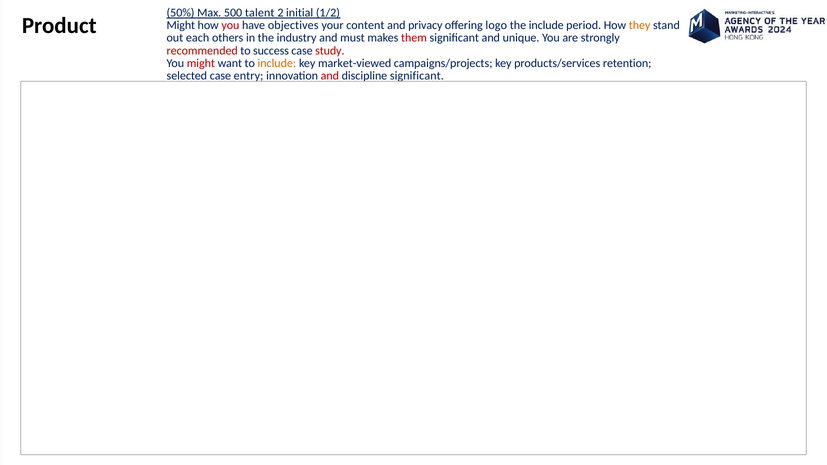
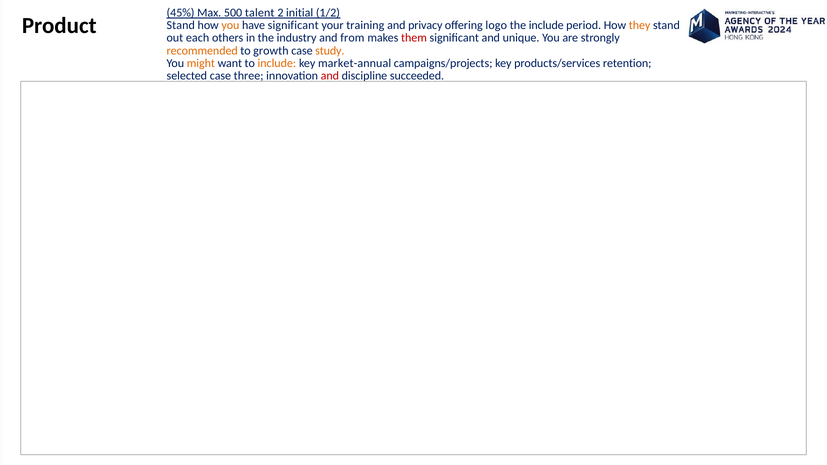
50%: 50% -> 45%
Might at (181, 25): Might -> Stand
you at (230, 25) colour: red -> orange
have objectives: objectives -> significant
content: content -> training
must: must -> from
recommended colour: red -> orange
success: success -> growth
study colour: red -> orange
might at (201, 63) colour: red -> orange
market-viewed: market-viewed -> market-annual
entry: entry -> three
discipline significant: significant -> succeeded
